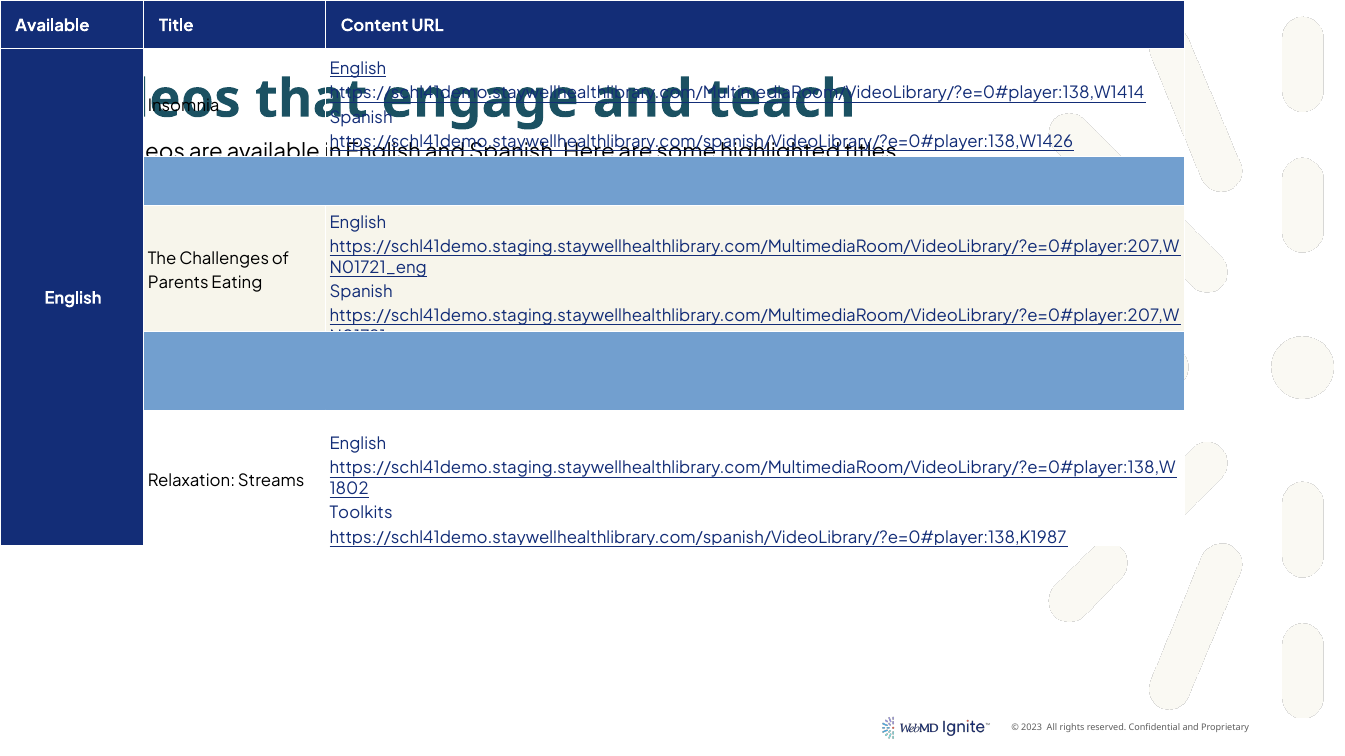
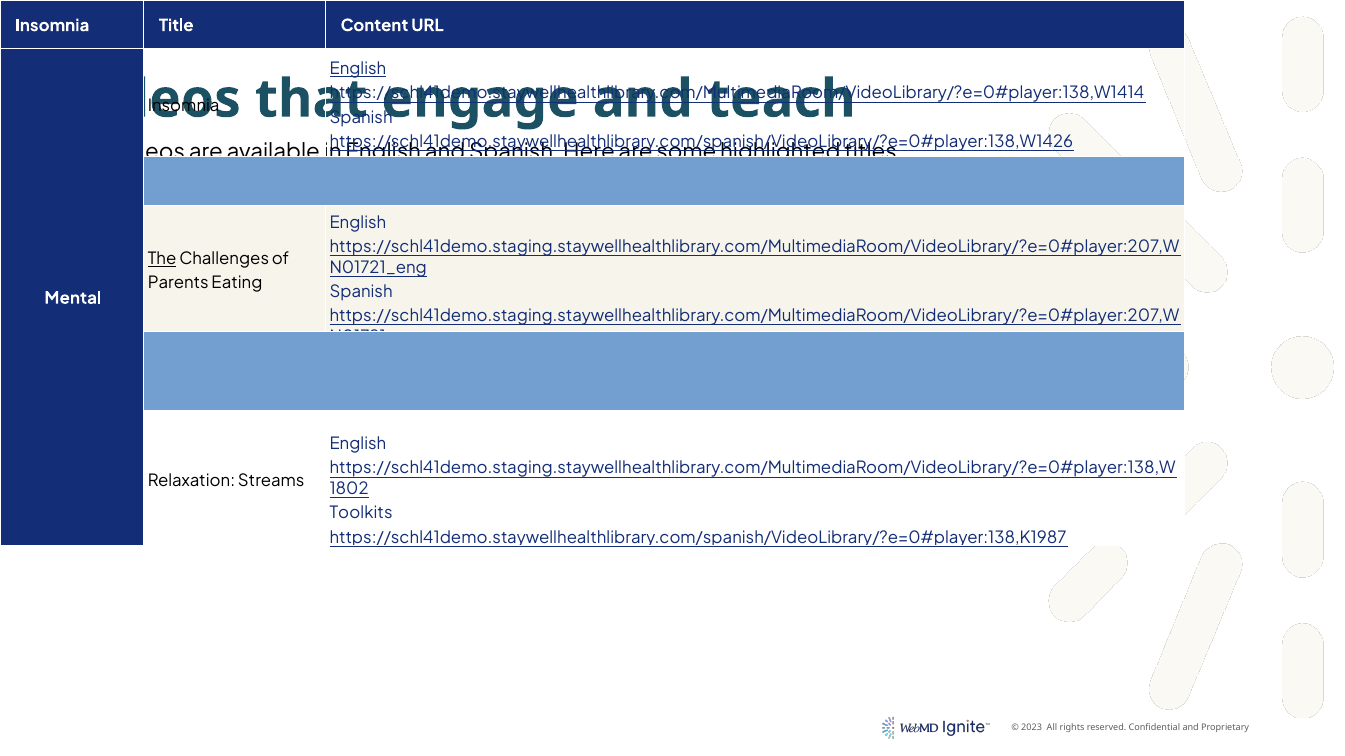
Available at (52, 26): Available -> Insomnia
The underline: none -> present
English at (73, 298): English -> Mental
